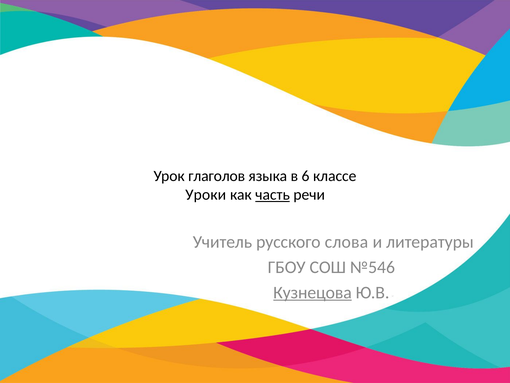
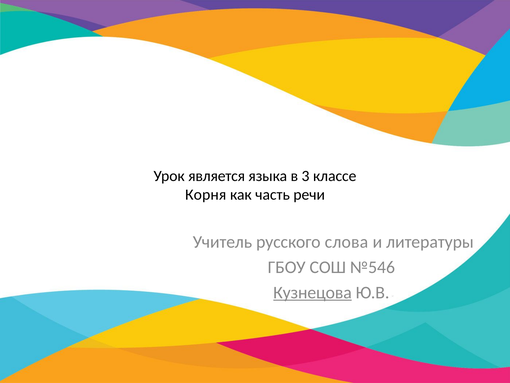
глаголов: глаголов -> является
6: 6 -> 3
Уроки: Уроки -> Корня
часть underline: present -> none
